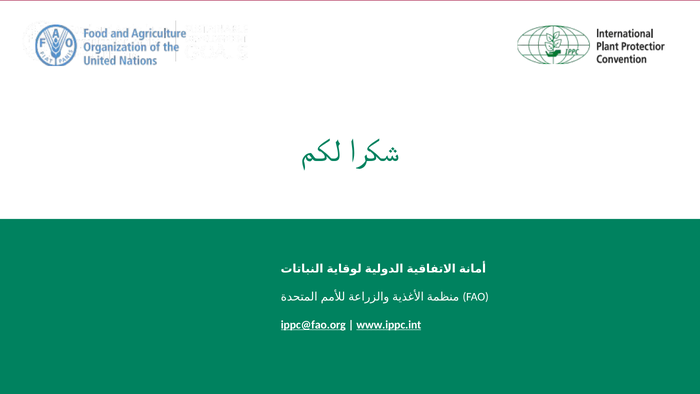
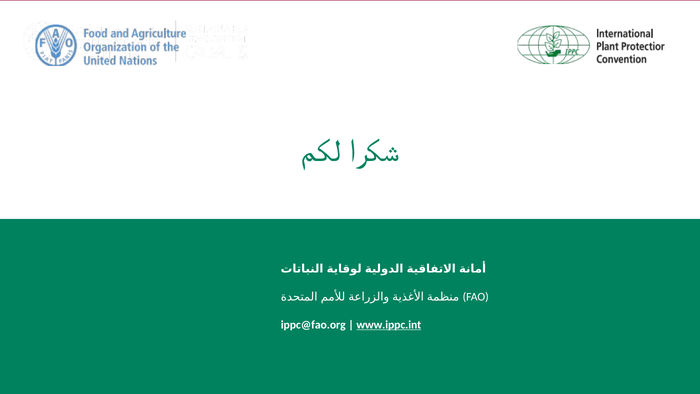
ippc@fao.org underline: present -> none
